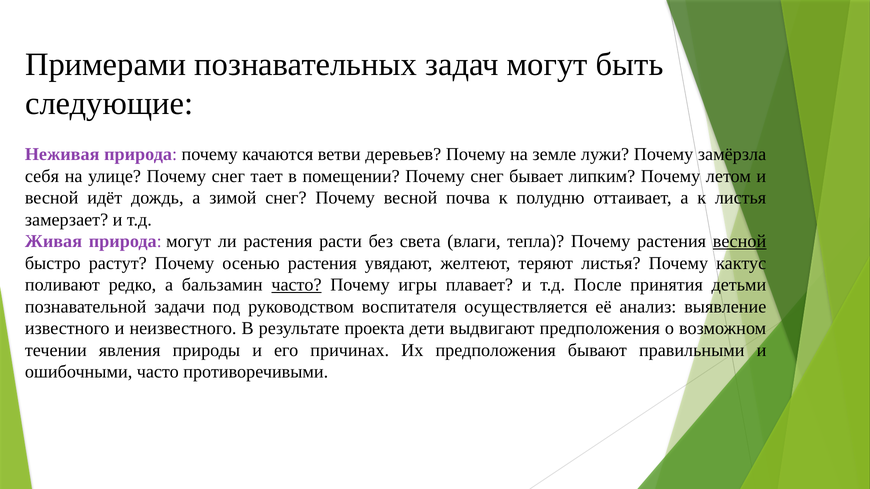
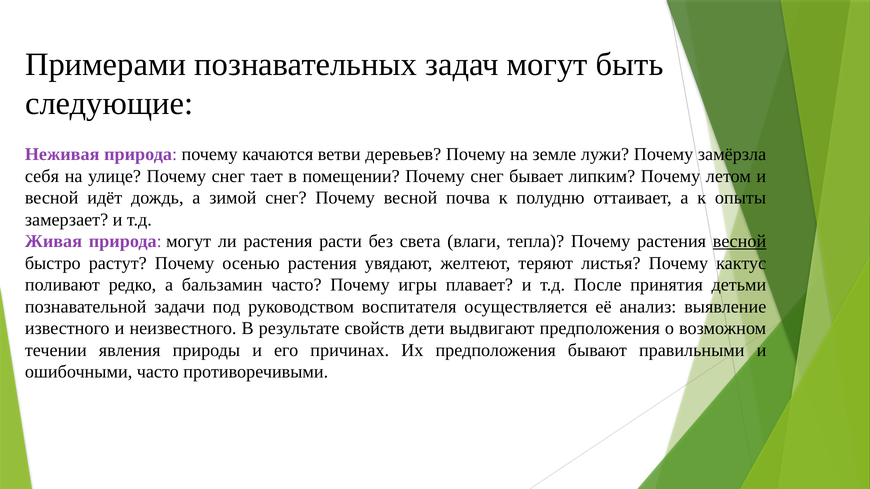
к листья: листья -> опыты
часто at (297, 285) underline: present -> none
проекта: проекта -> свойств
